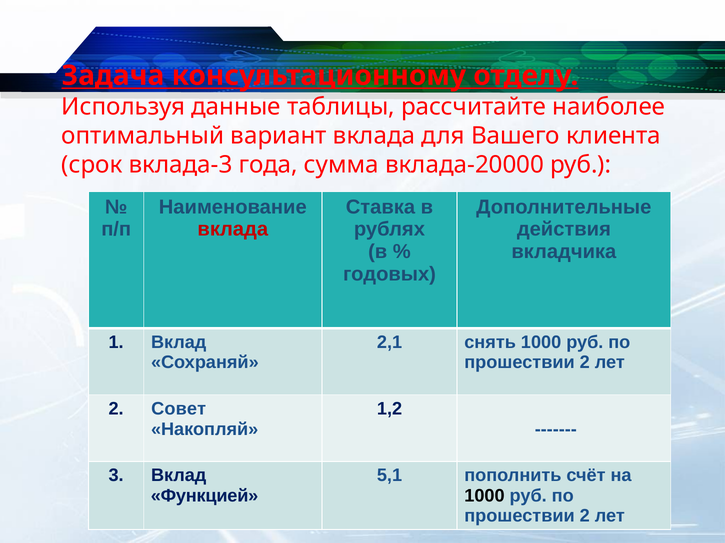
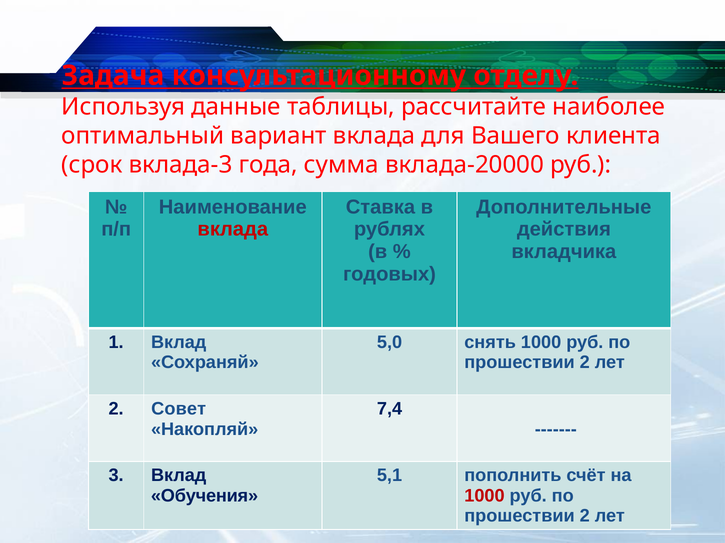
2,1: 2,1 -> 5,0
1,2: 1,2 -> 7,4
Функцией: Функцией -> Обучения
1000 at (484, 496) colour: black -> red
